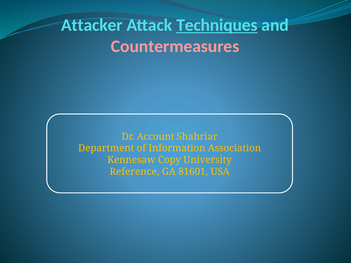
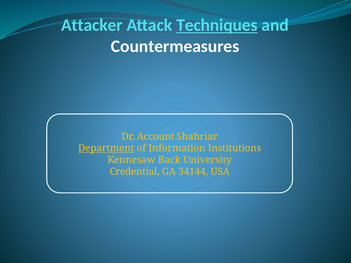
Countermeasures colour: pink -> white
Department underline: none -> present
Association: Association -> Institutions
Copy: Copy -> Back
Reference: Reference -> Credential
81601: 81601 -> 34144
